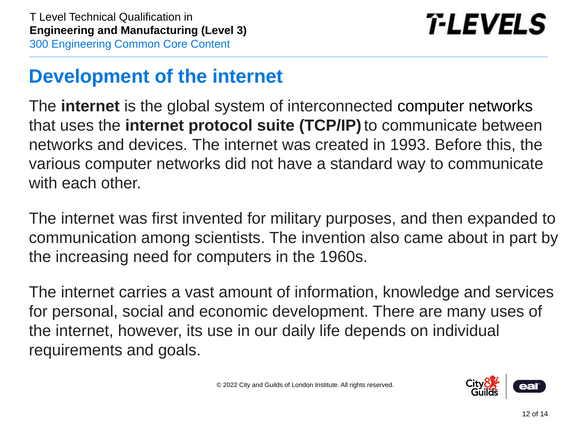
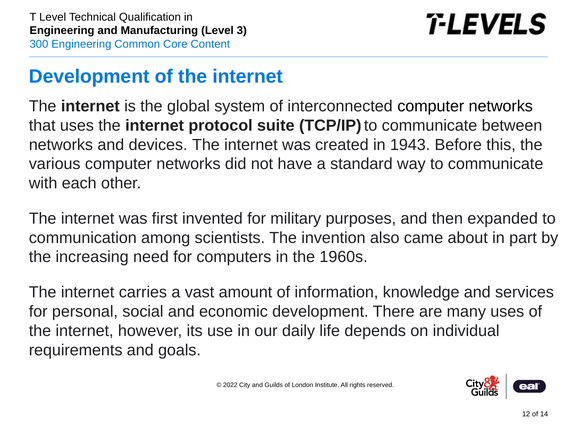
1993: 1993 -> 1943
